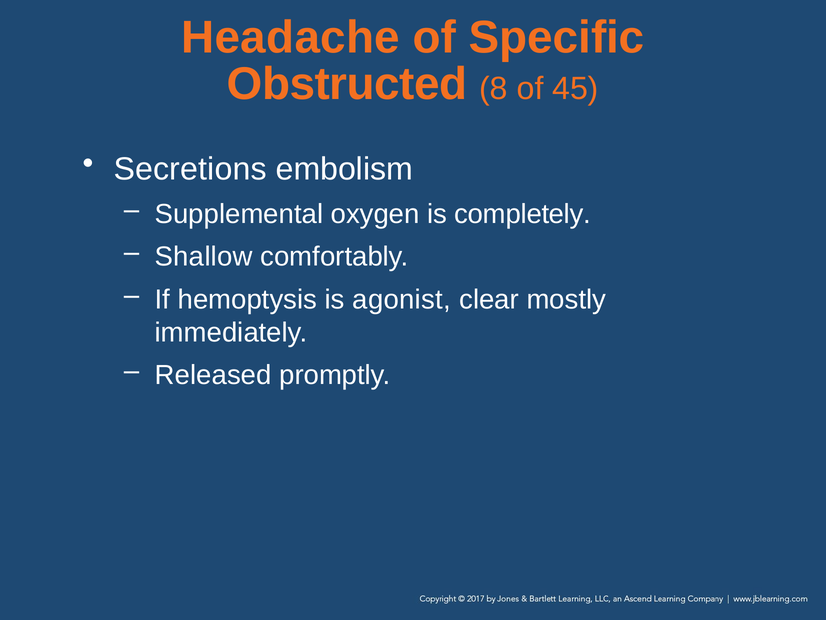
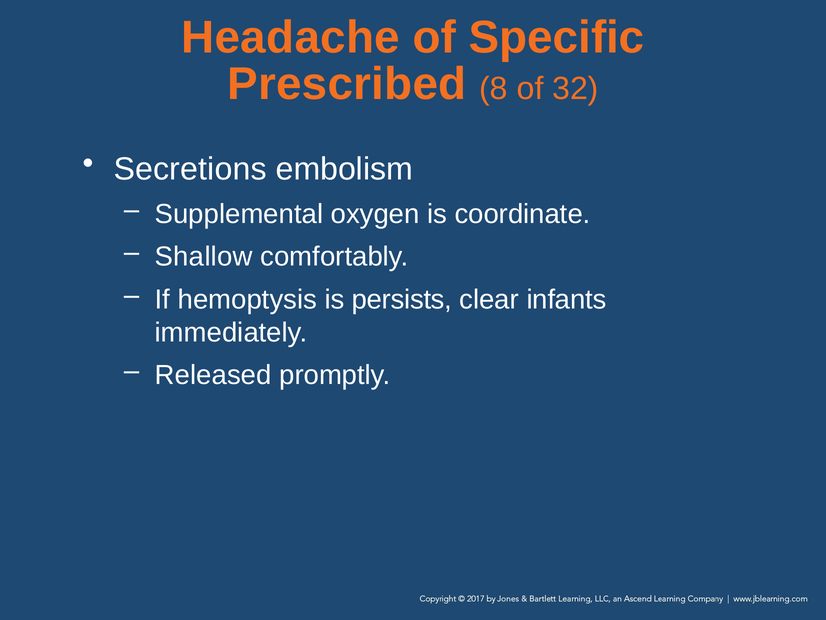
Obstructed: Obstructed -> Prescribed
45: 45 -> 32
completely: completely -> coordinate
agonist: agonist -> persists
mostly: mostly -> infants
